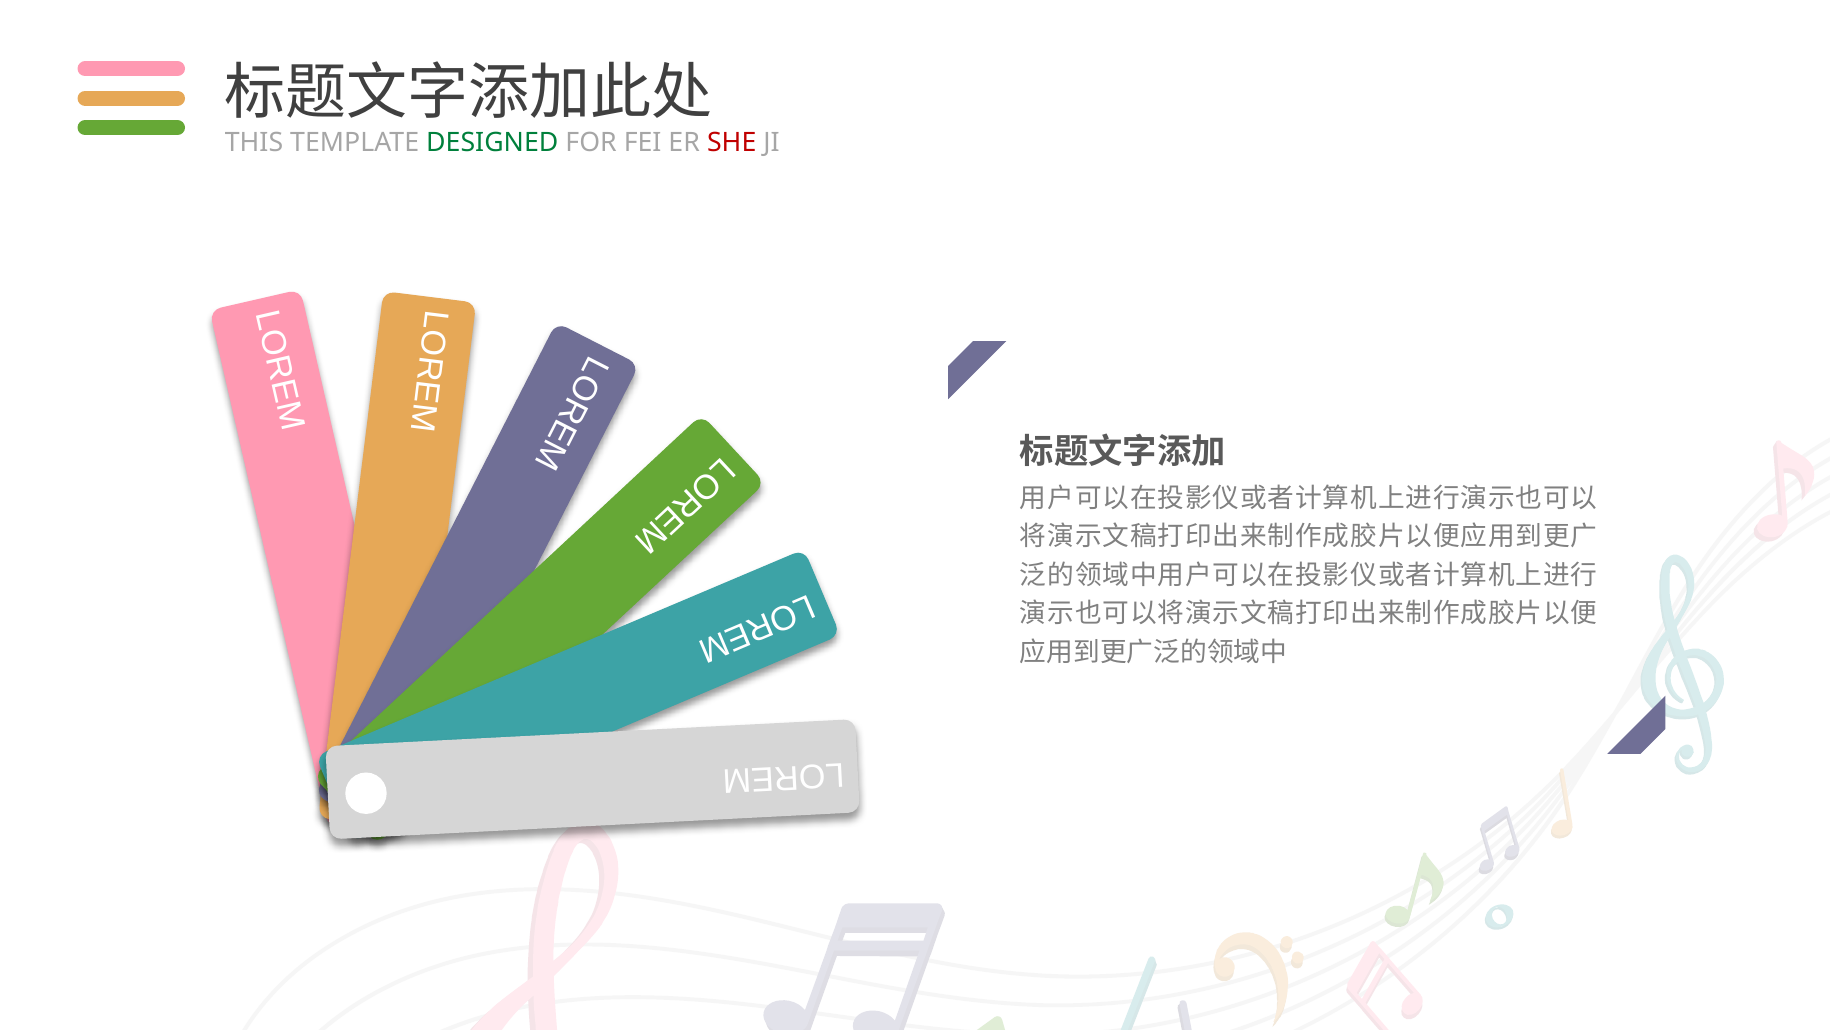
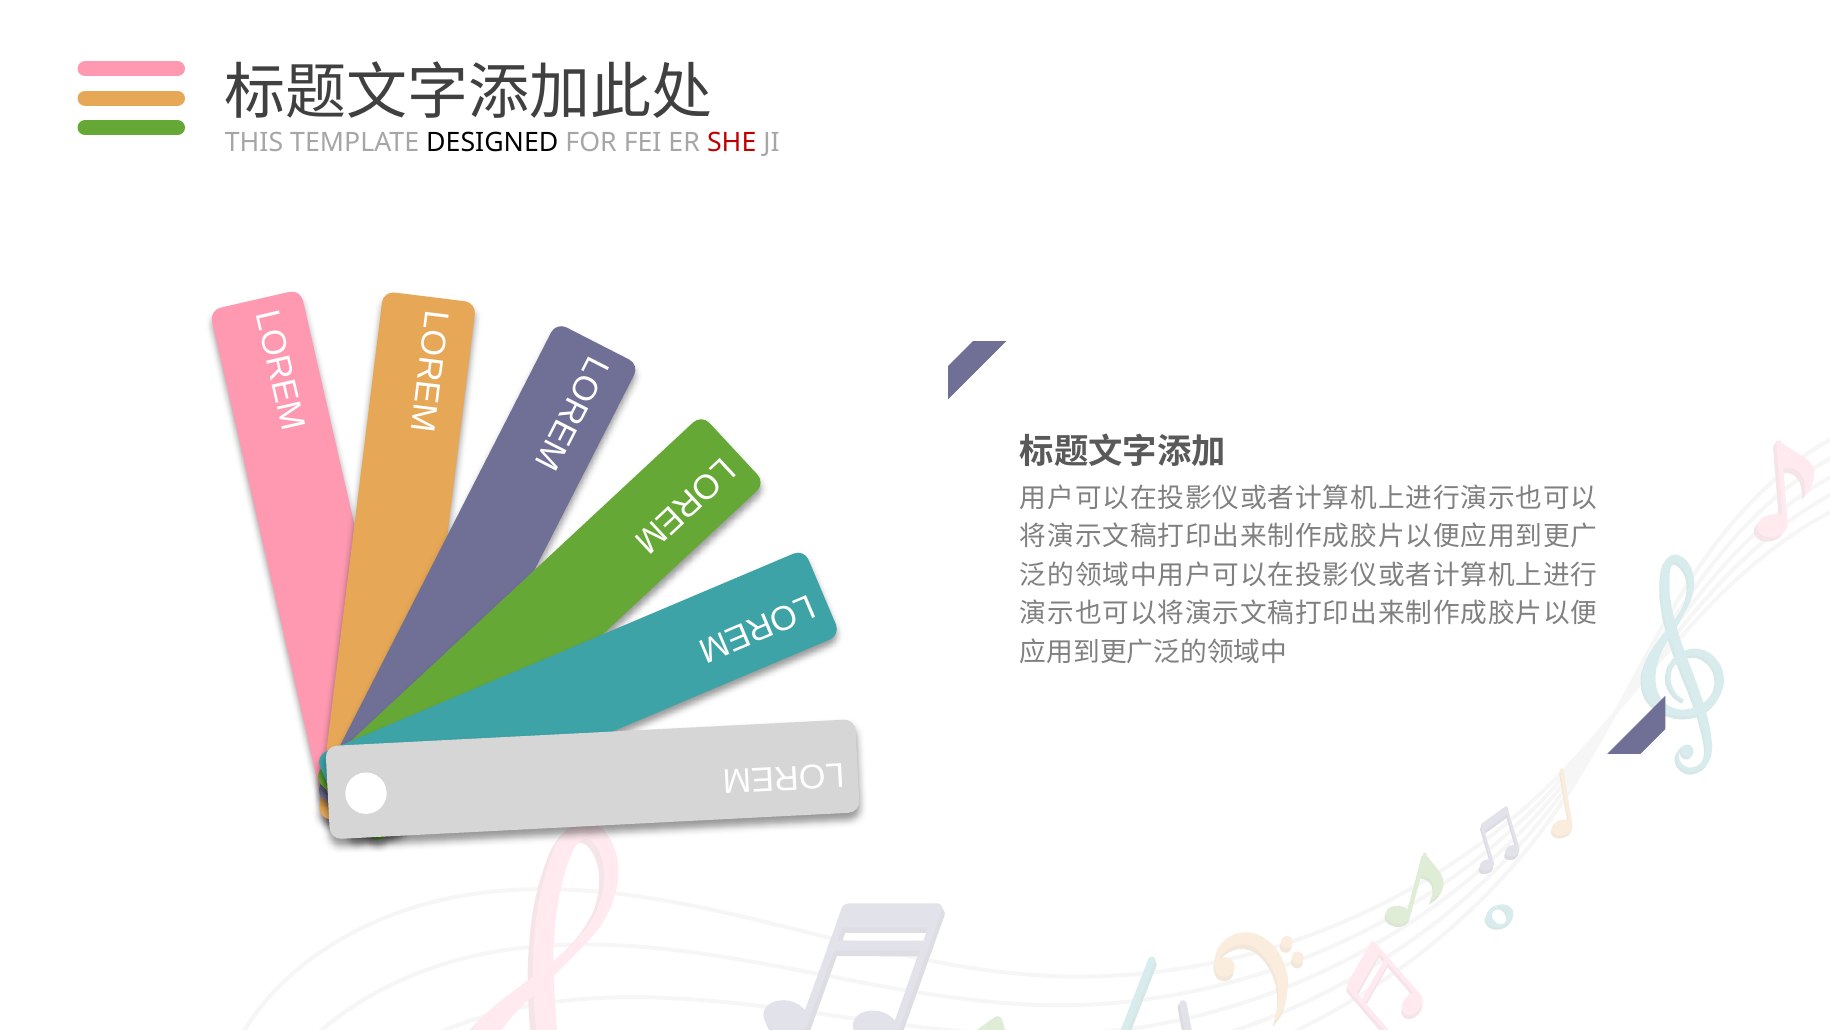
DESIGNED colour: green -> black
